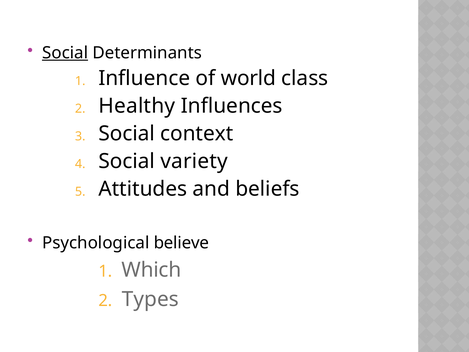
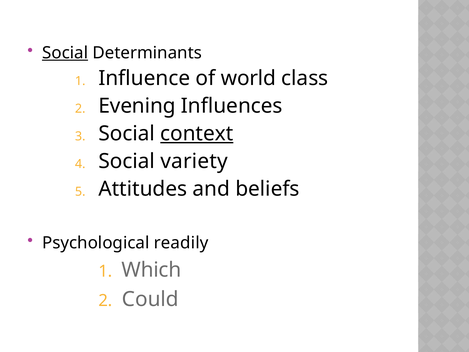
Healthy: Healthy -> Evening
context underline: none -> present
believe: believe -> readily
Types: Types -> Could
